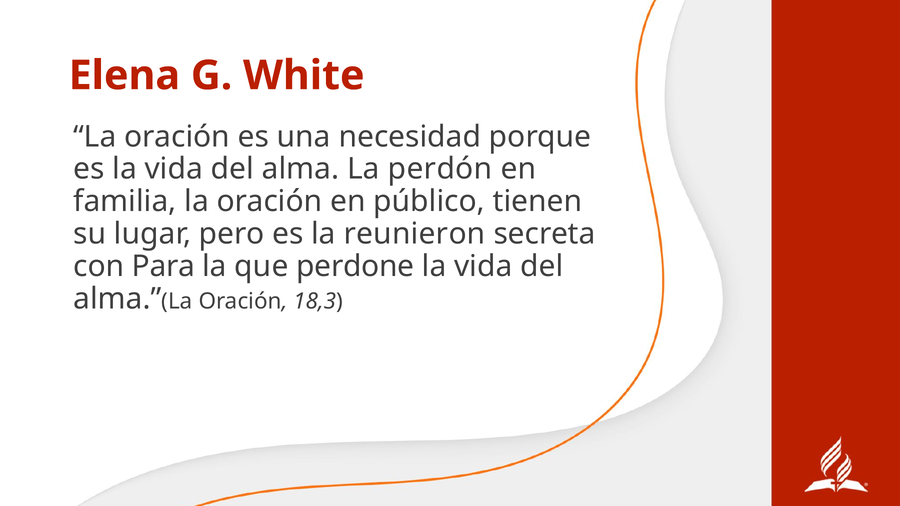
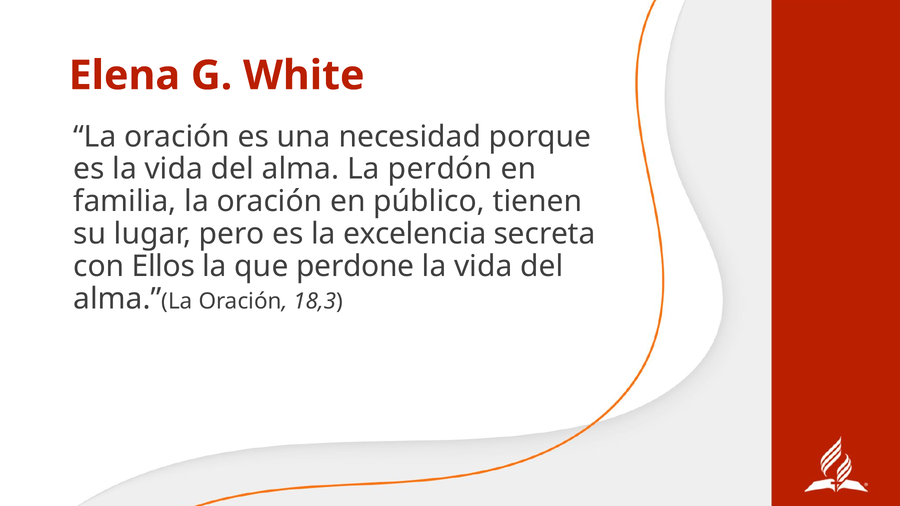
reunieron: reunieron -> excelencia
Para: Para -> Ellos
